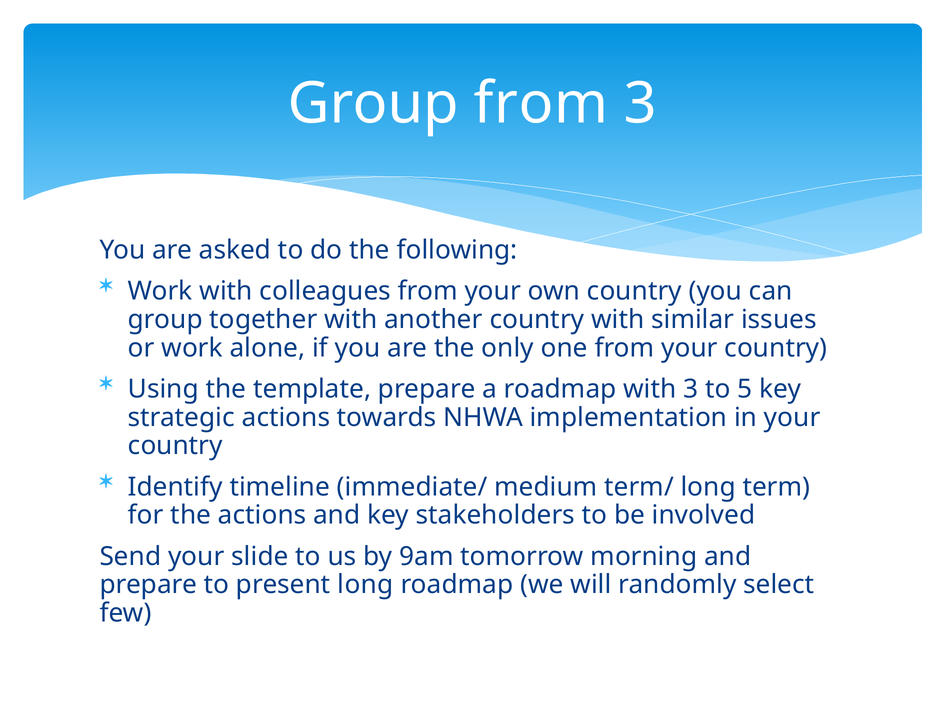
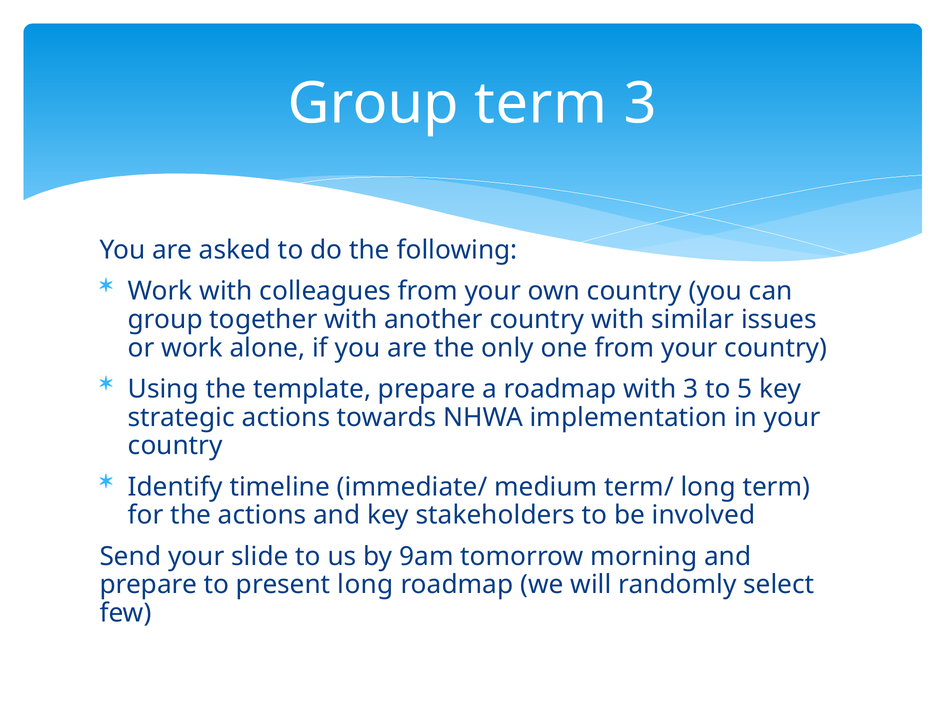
Group from: from -> term
